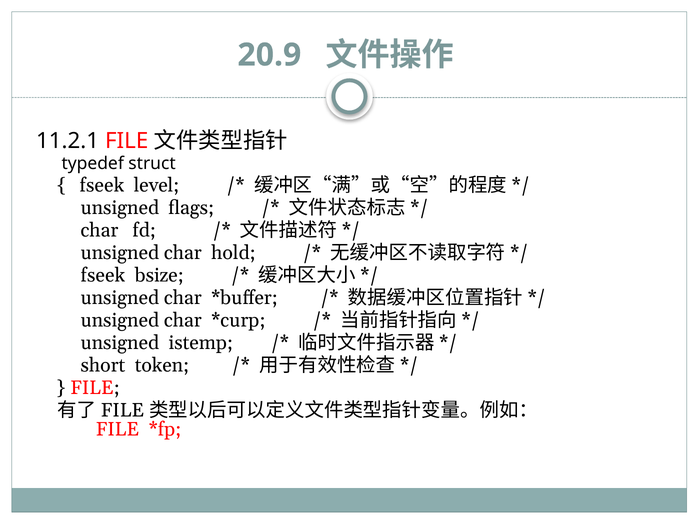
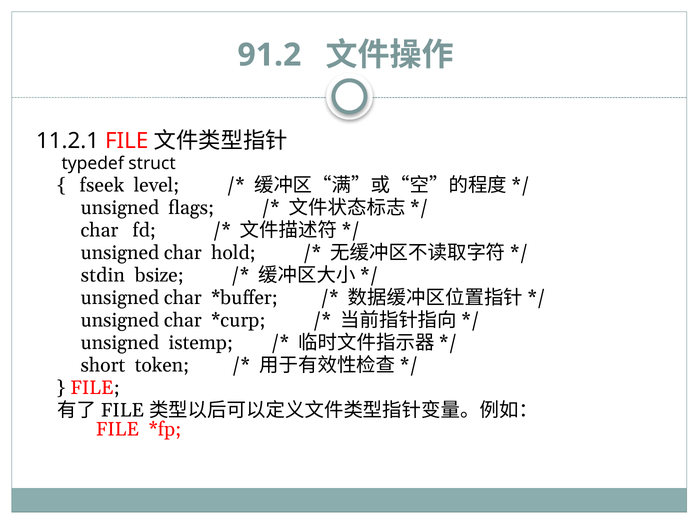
20.9: 20.9 -> 91.2
fseek at (103, 275): fseek -> stdin
